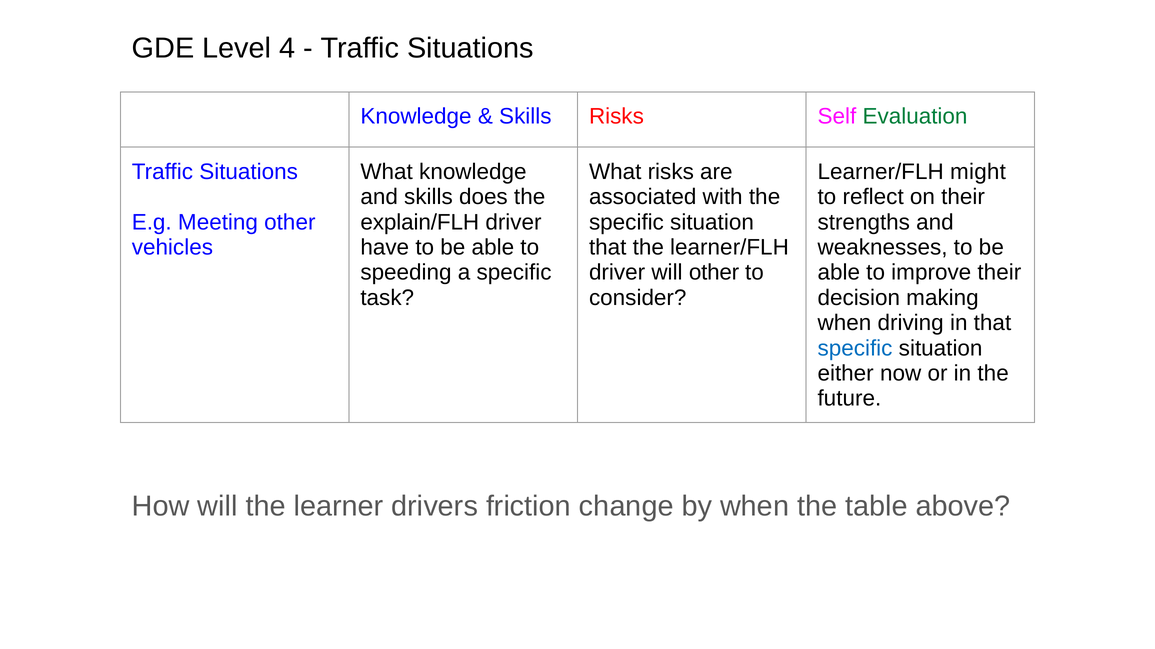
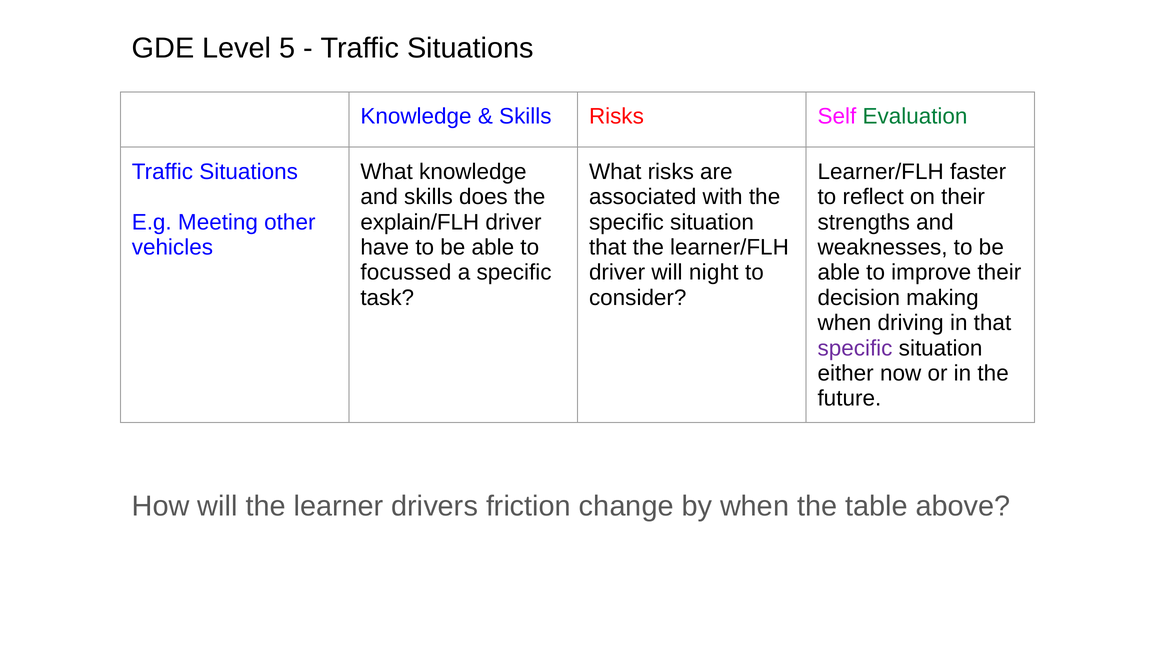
4: 4 -> 5
might: might -> faster
speeding: speeding -> focussed
will other: other -> night
specific at (855, 349) colour: blue -> purple
